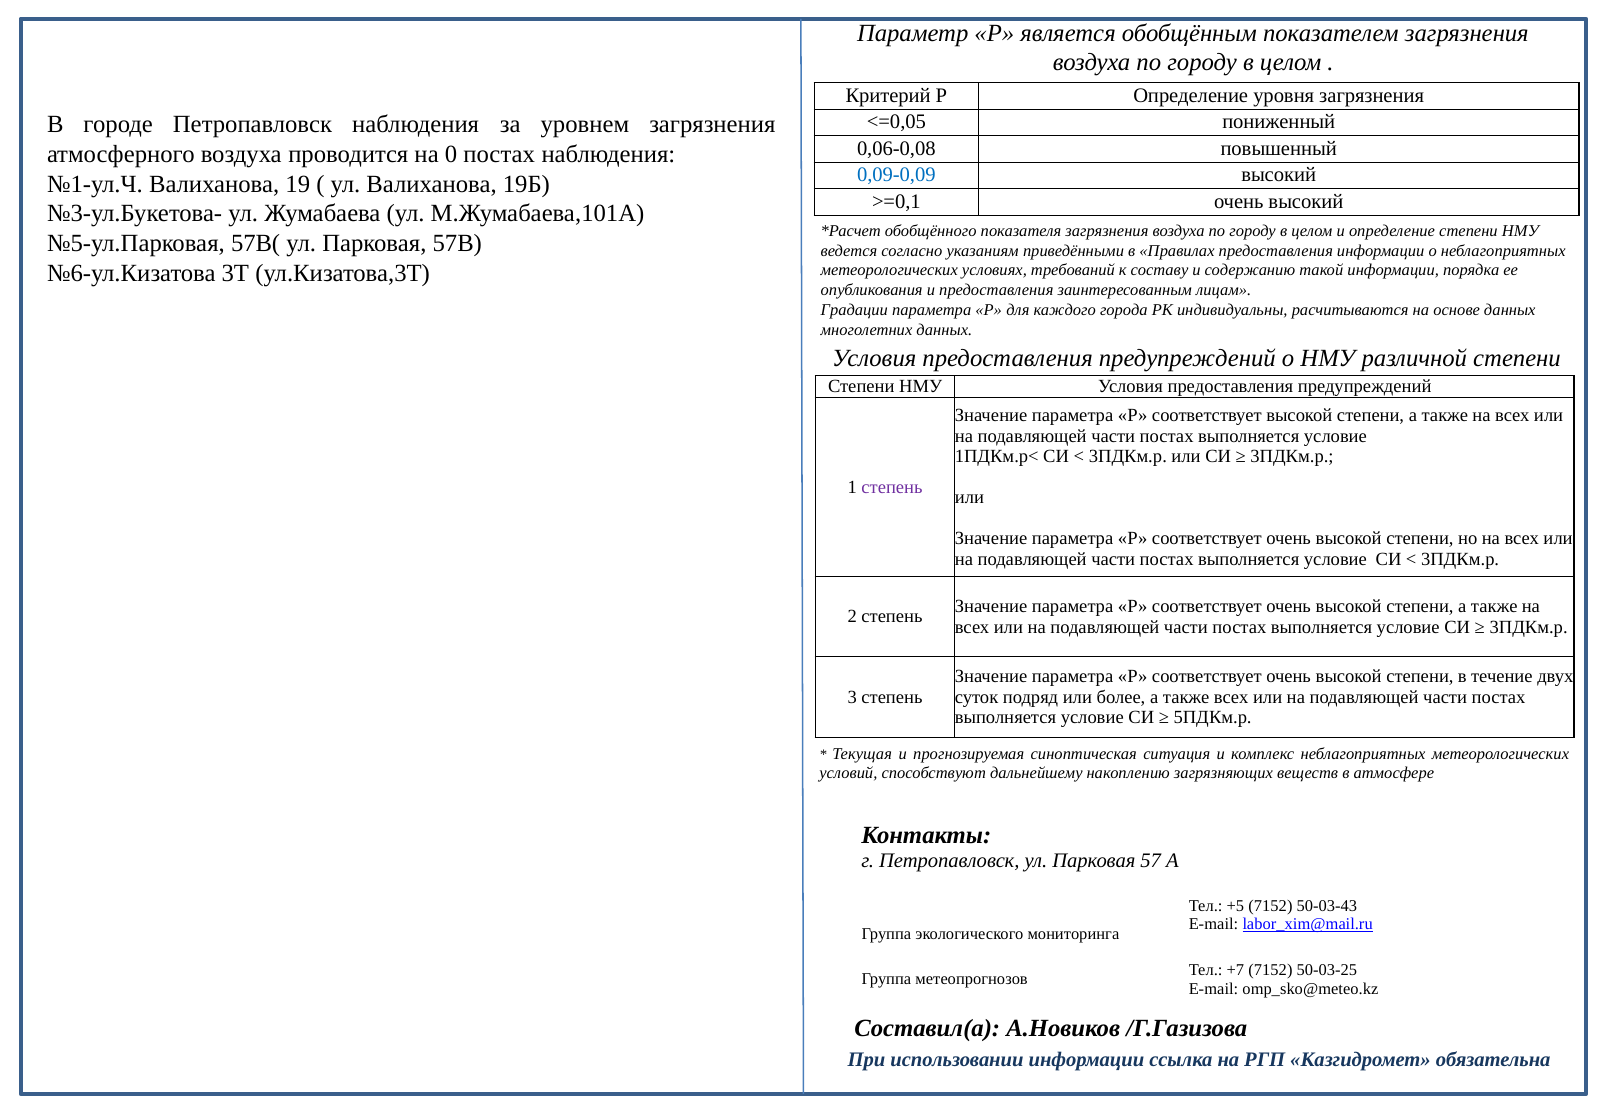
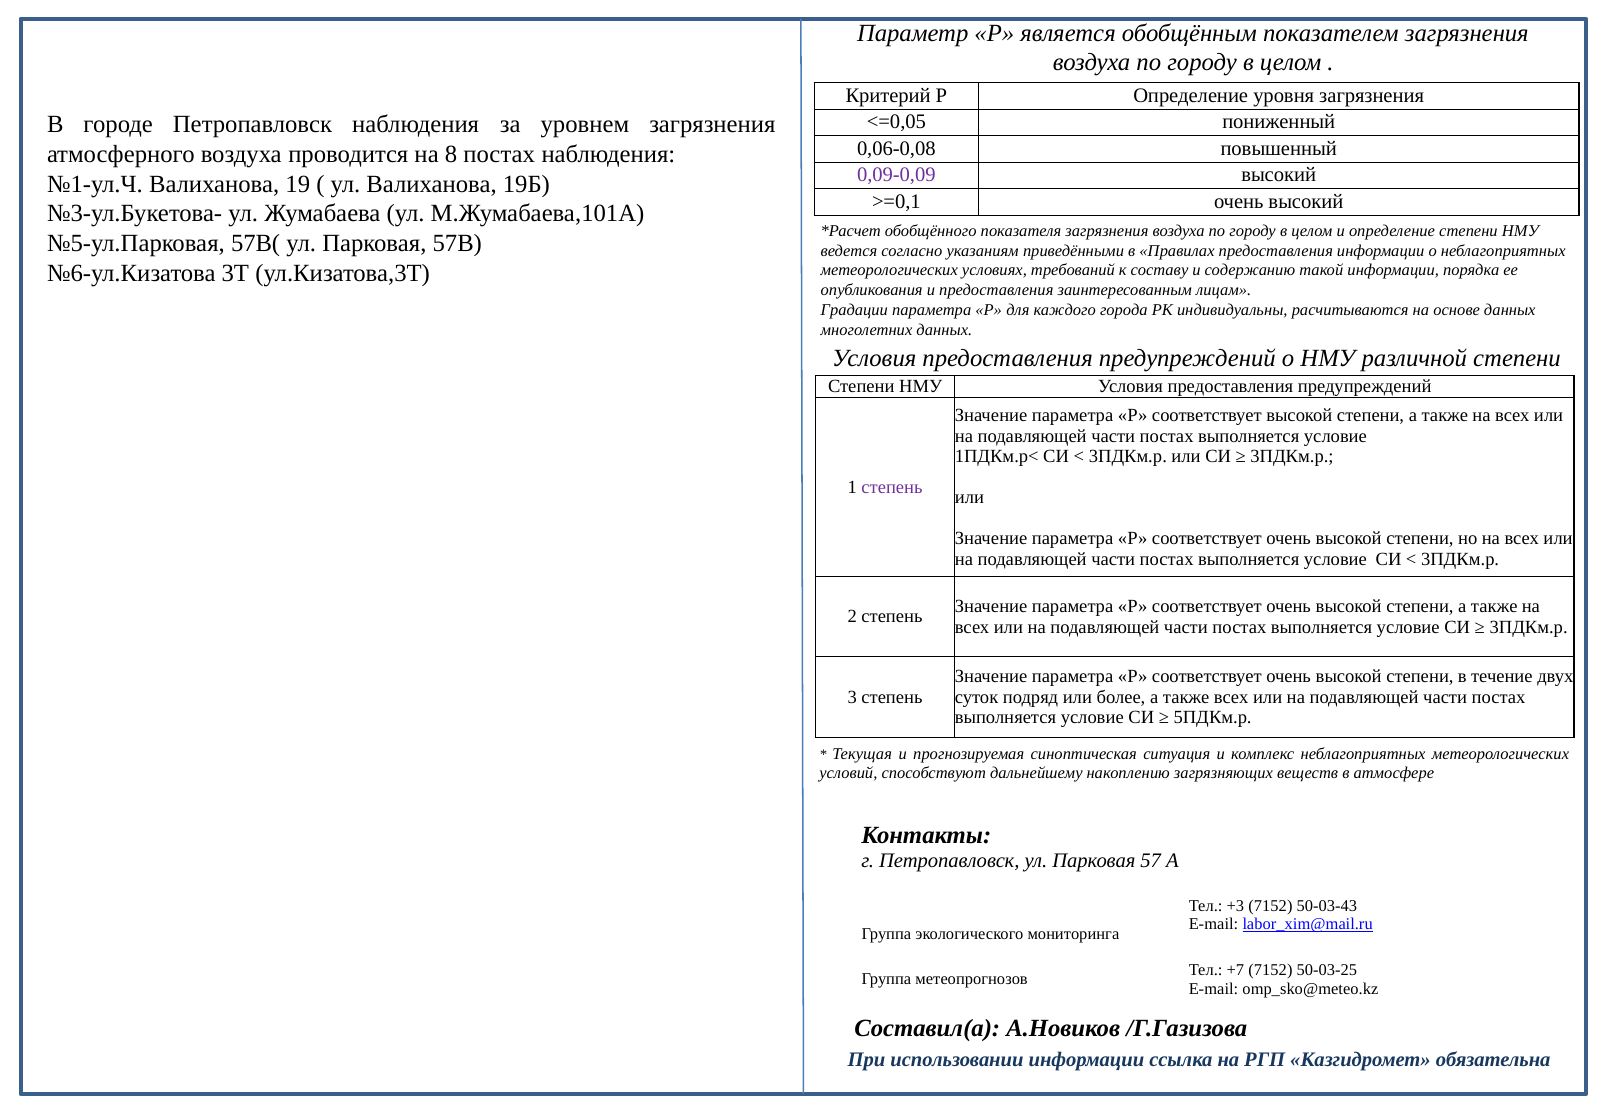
0: 0 -> 8
0,09-0,09 colour: blue -> purple
+5: +5 -> +3
